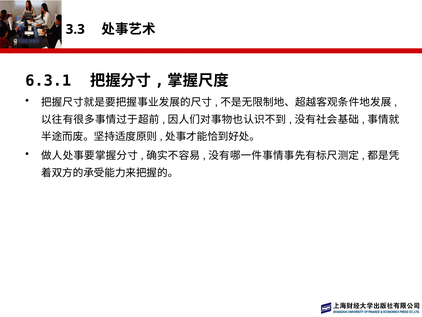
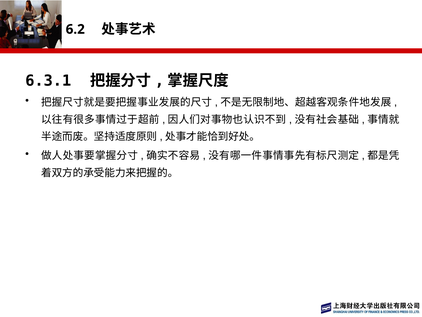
3.3: 3.3 -> 6.2
